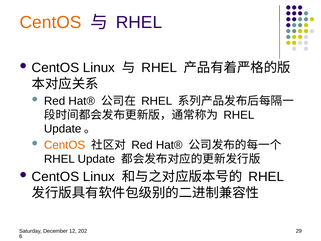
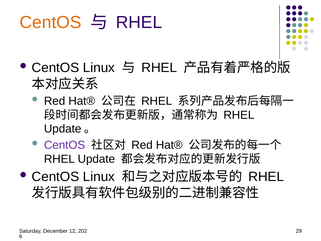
CentOS at (65, 145) colour: orange -> purple
